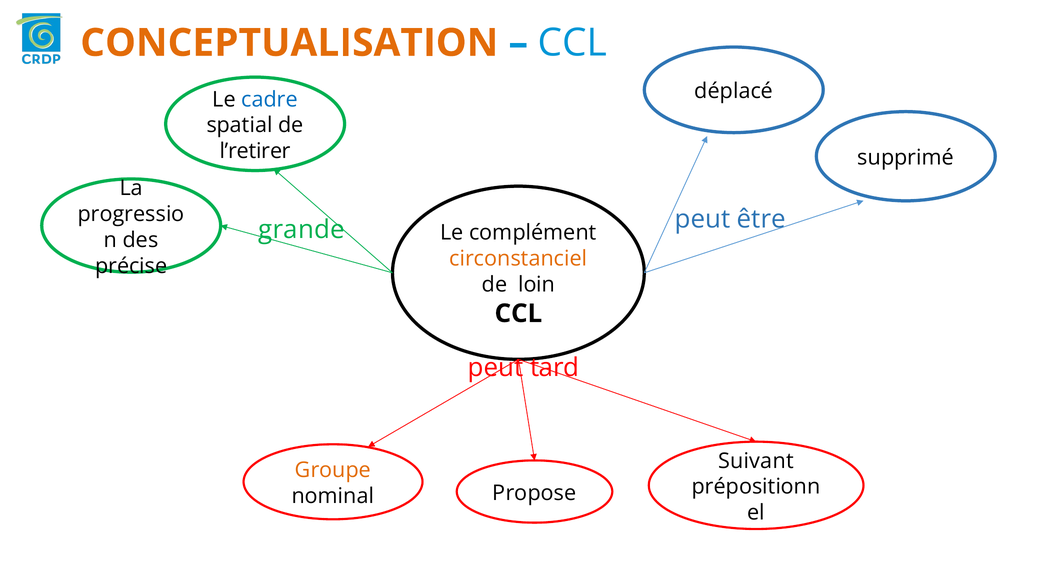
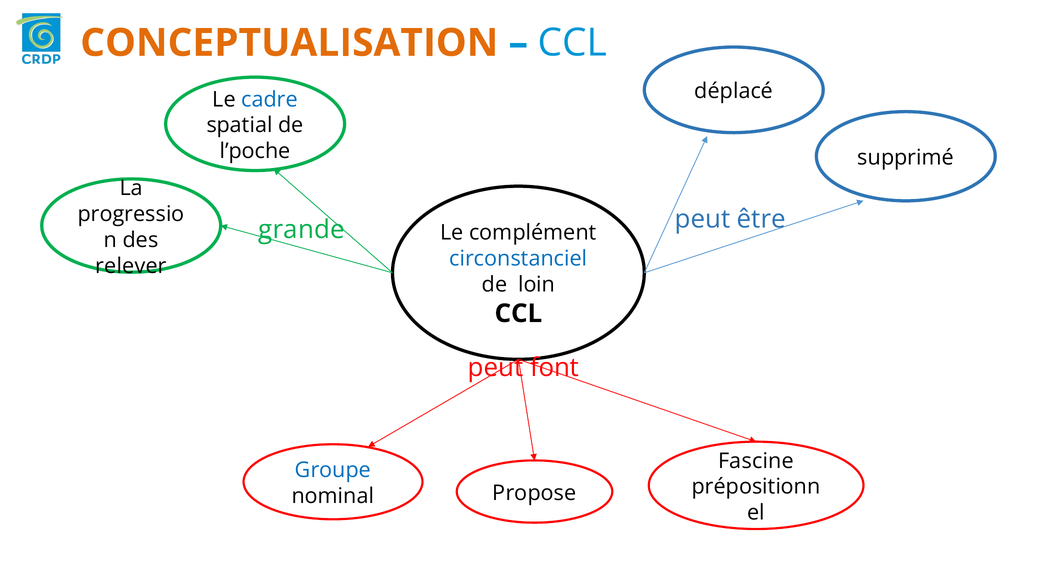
l’retirer: l’retirer -> l’poche
circonstanciel colour: orange -> blue
précise: précise -> relever
tard: tard -> font
Suivant: Suivant -> Fascine
Groupe colour: orange -> blue
